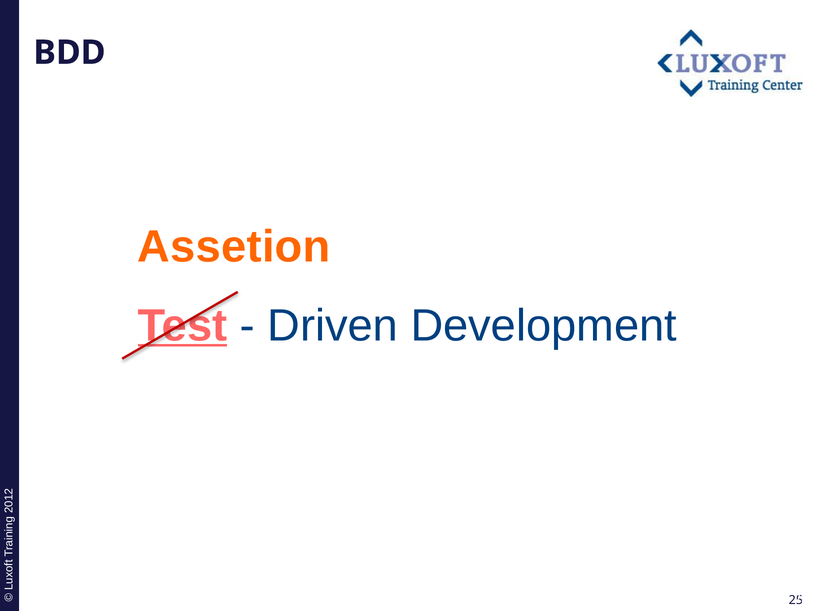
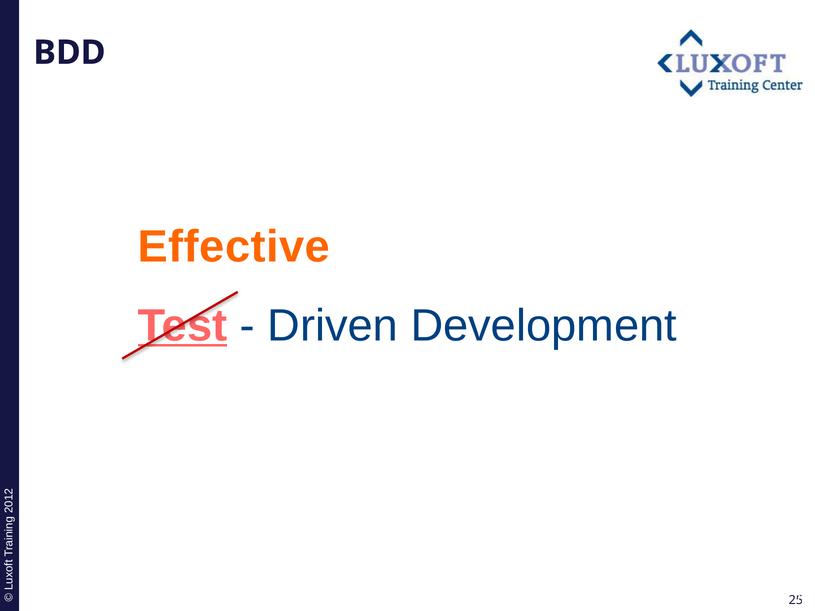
Assetion: Assetion -> Effective
